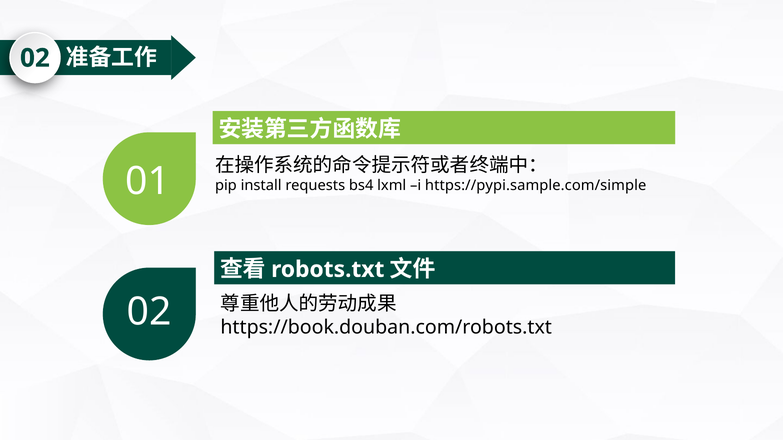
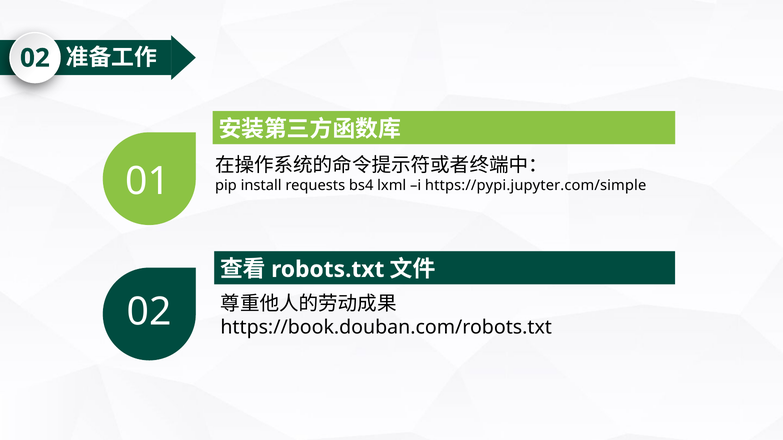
https://pypi.sample.com/simple: https://pypi.sample.com/simple -> https://pypi.jupyter.com/simple
